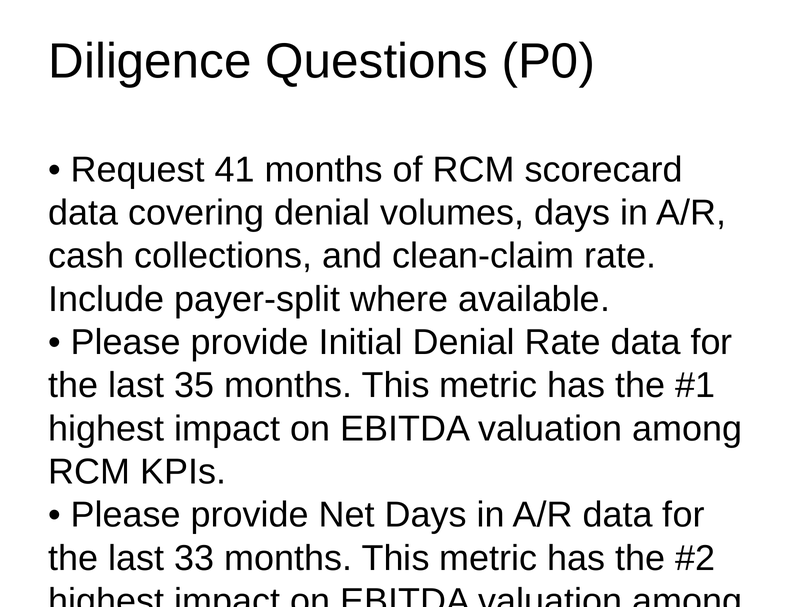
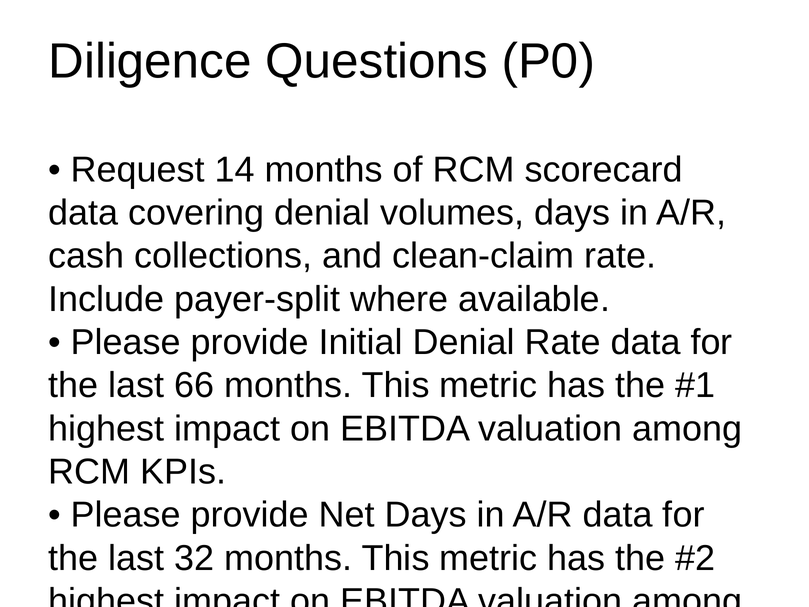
41: 41 -> 14
35: 35 -> 66
33: 33 -> 32
